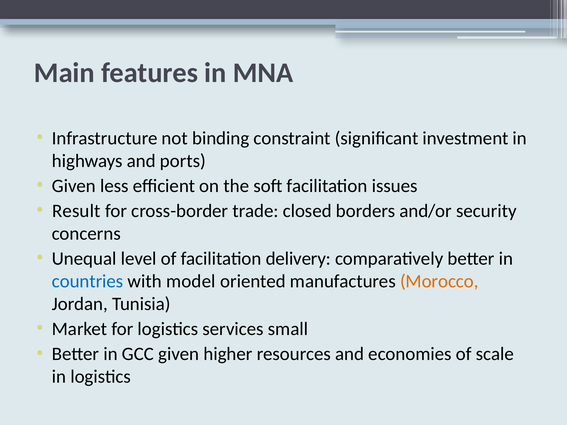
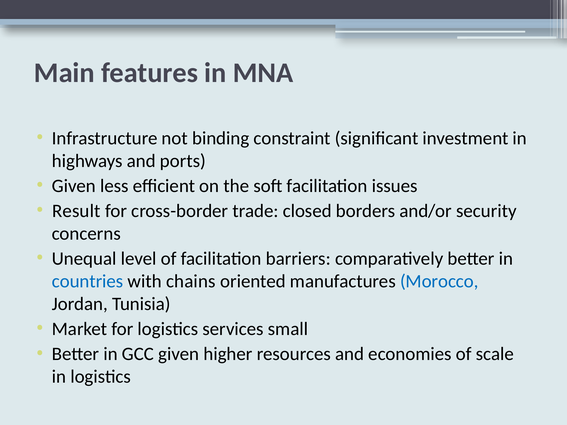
delivery: delivery -> barriers
model: model -> chains
Morocco colour: orange -> blue
